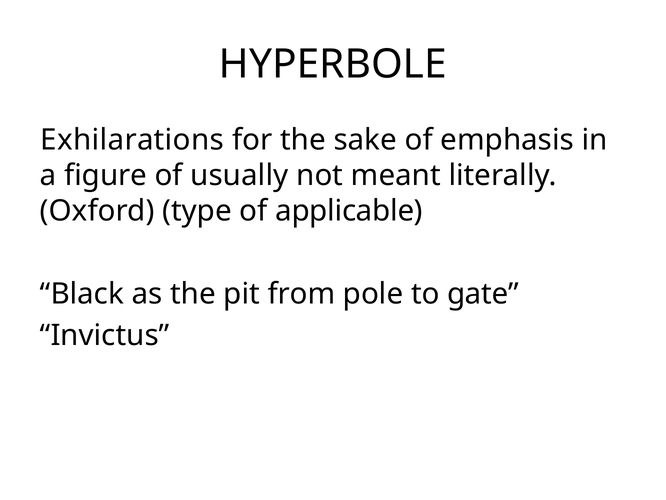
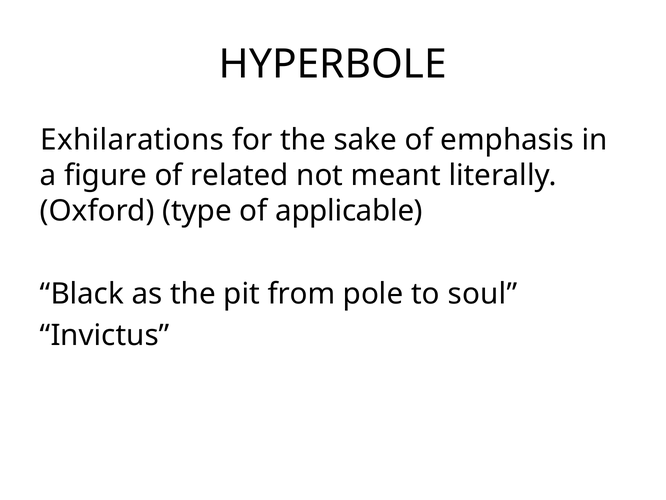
usually: usually -> related
gate: gate -> soul
